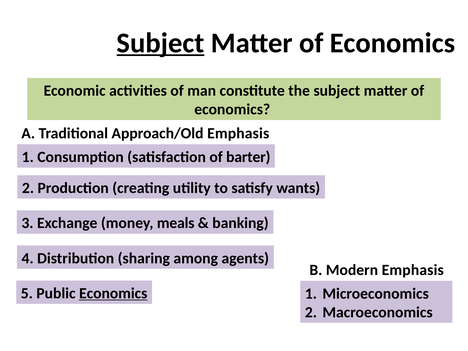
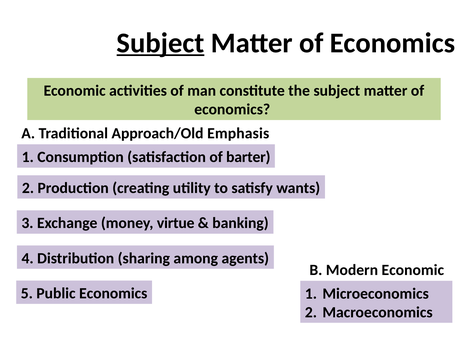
meals: meals -> virtue
Modern Emphasis: Emphasis -> Economic
Economics at (113, 293) underline: present -> none
